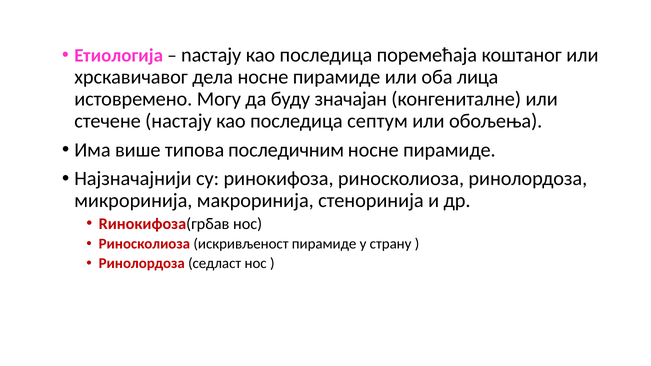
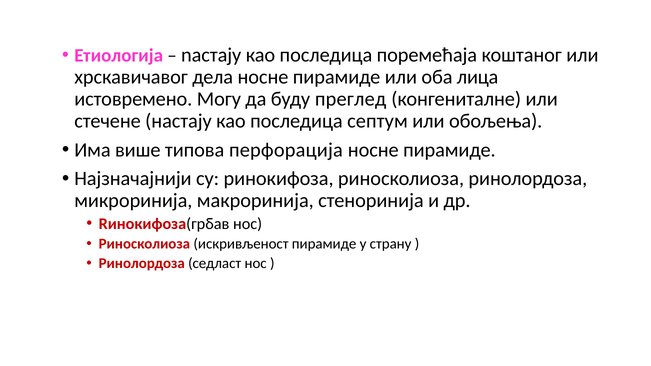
значајан: значајан -> преглед
последичним: последичним -> перфорација
